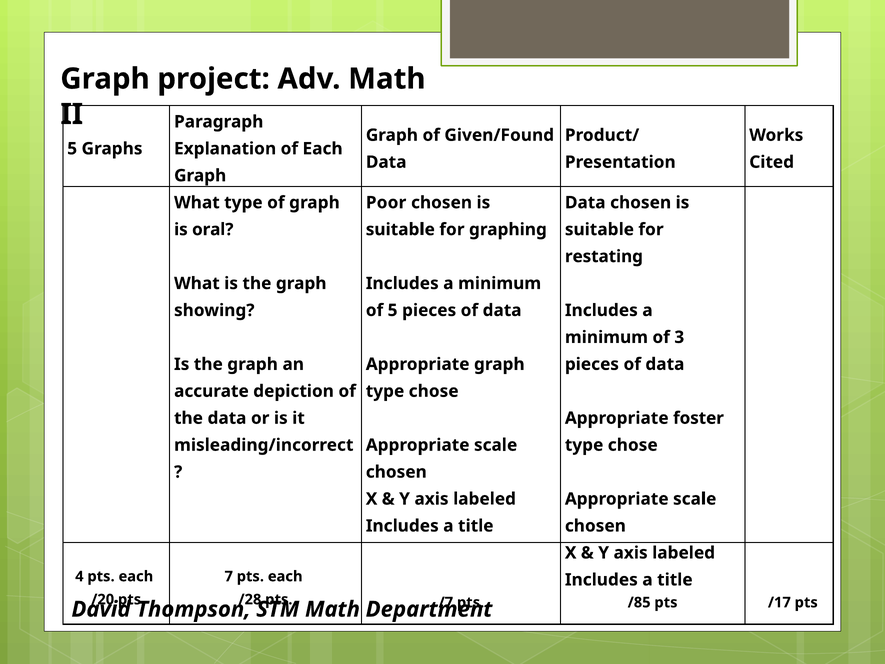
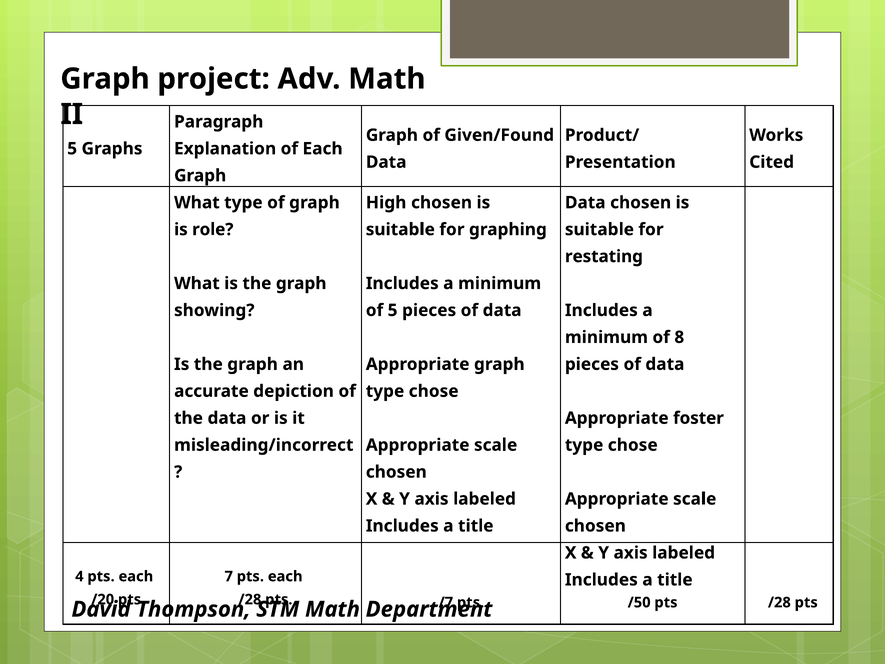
Poor: Poor -> High
oral: oral -> role
3: 3 -> 8
/85: /85 -> /50
pts /17: /17 -> /28
